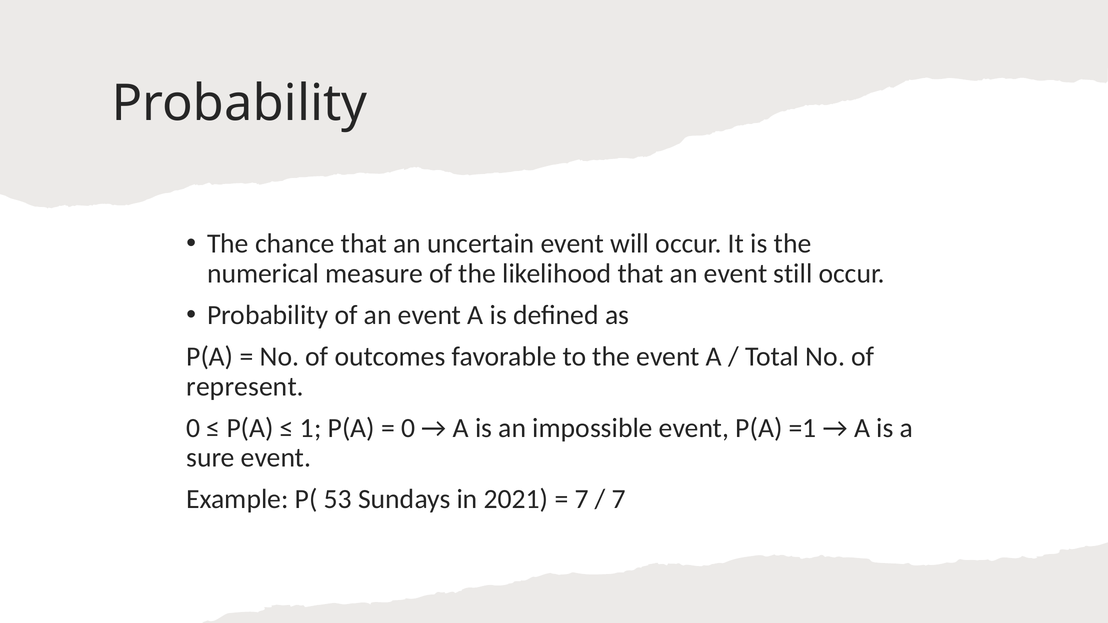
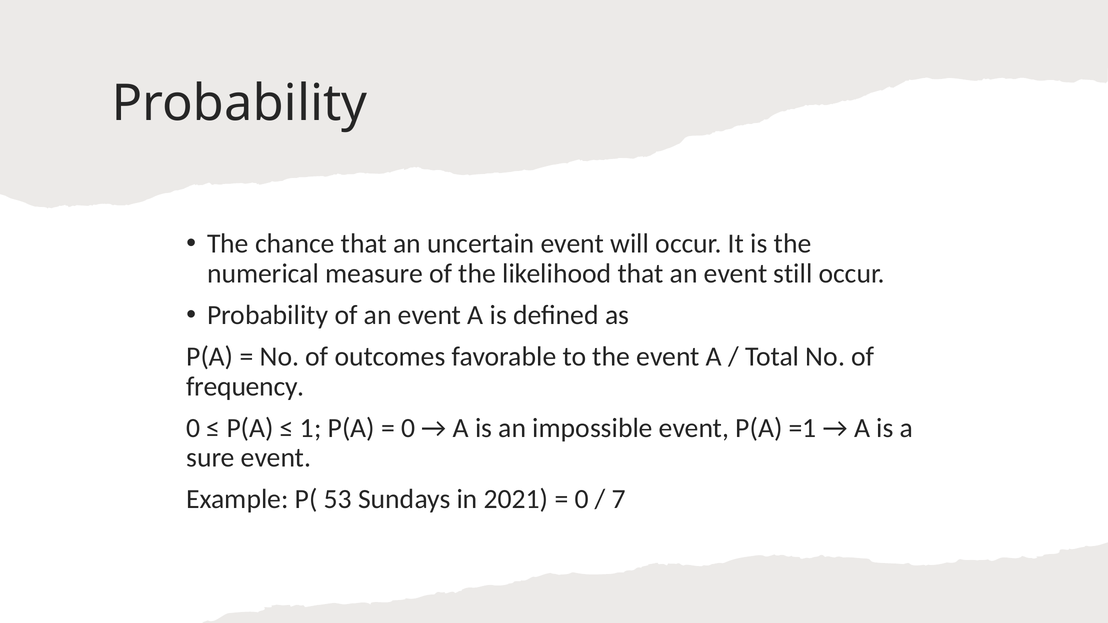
represent: represent -> frequency
7 at (582, 499): 7 -> 0
